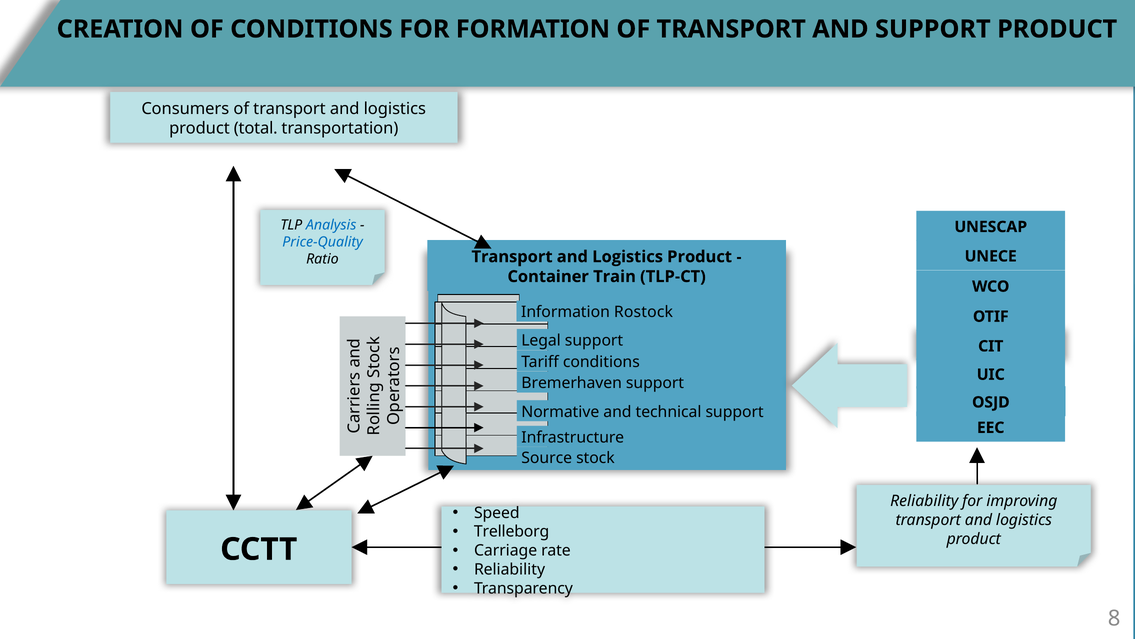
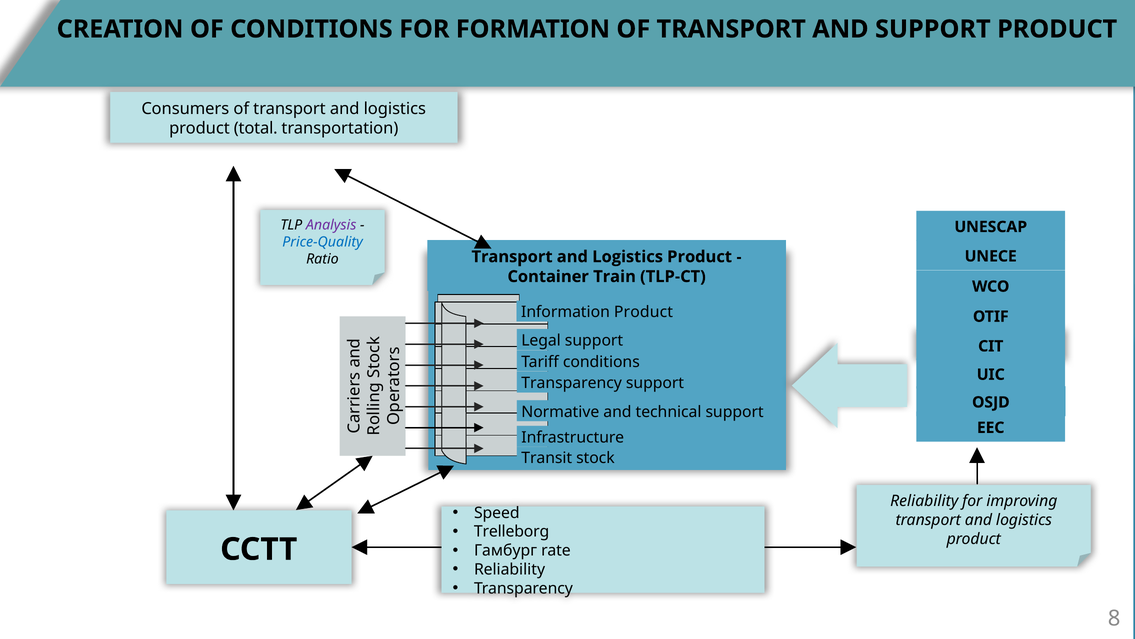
Analysis colour: blue -> purple
Information Rostock: Rostock -> Product
Bremerhaven at (572, 383): Bremerhaven -> Transparency
Source: Source -> Transit
Carriage: Carriage -> Гамбург
